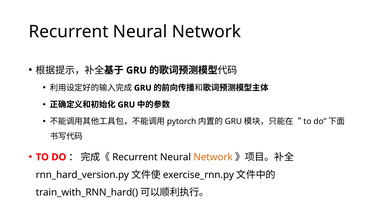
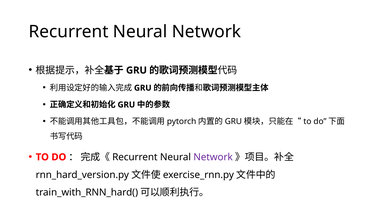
Network at (213, 157) colour: orange -> purple
